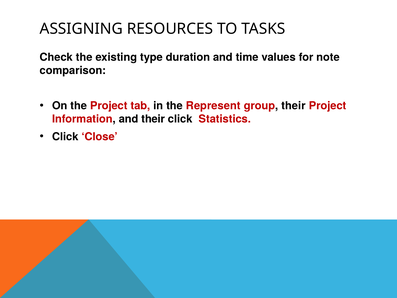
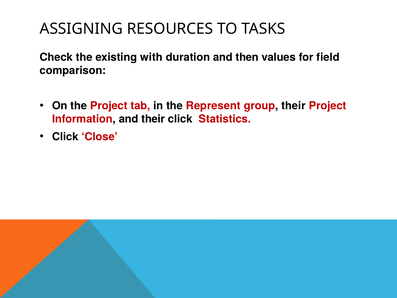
type: type -> with
time: time -> then
note: note -> field
